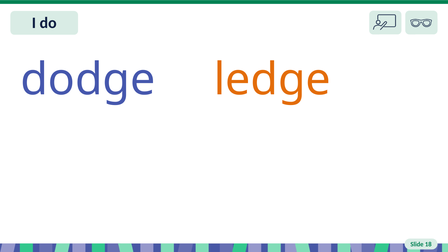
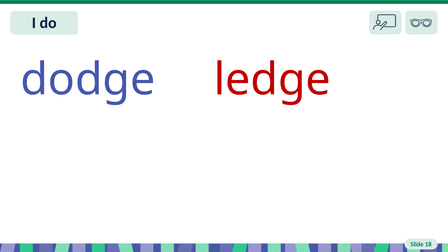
ledge colour: orange -> red
